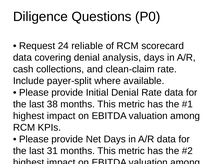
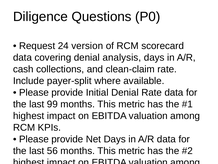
reliable: reliable -> version
38: 38 -> 99
31: 31 -> 56
